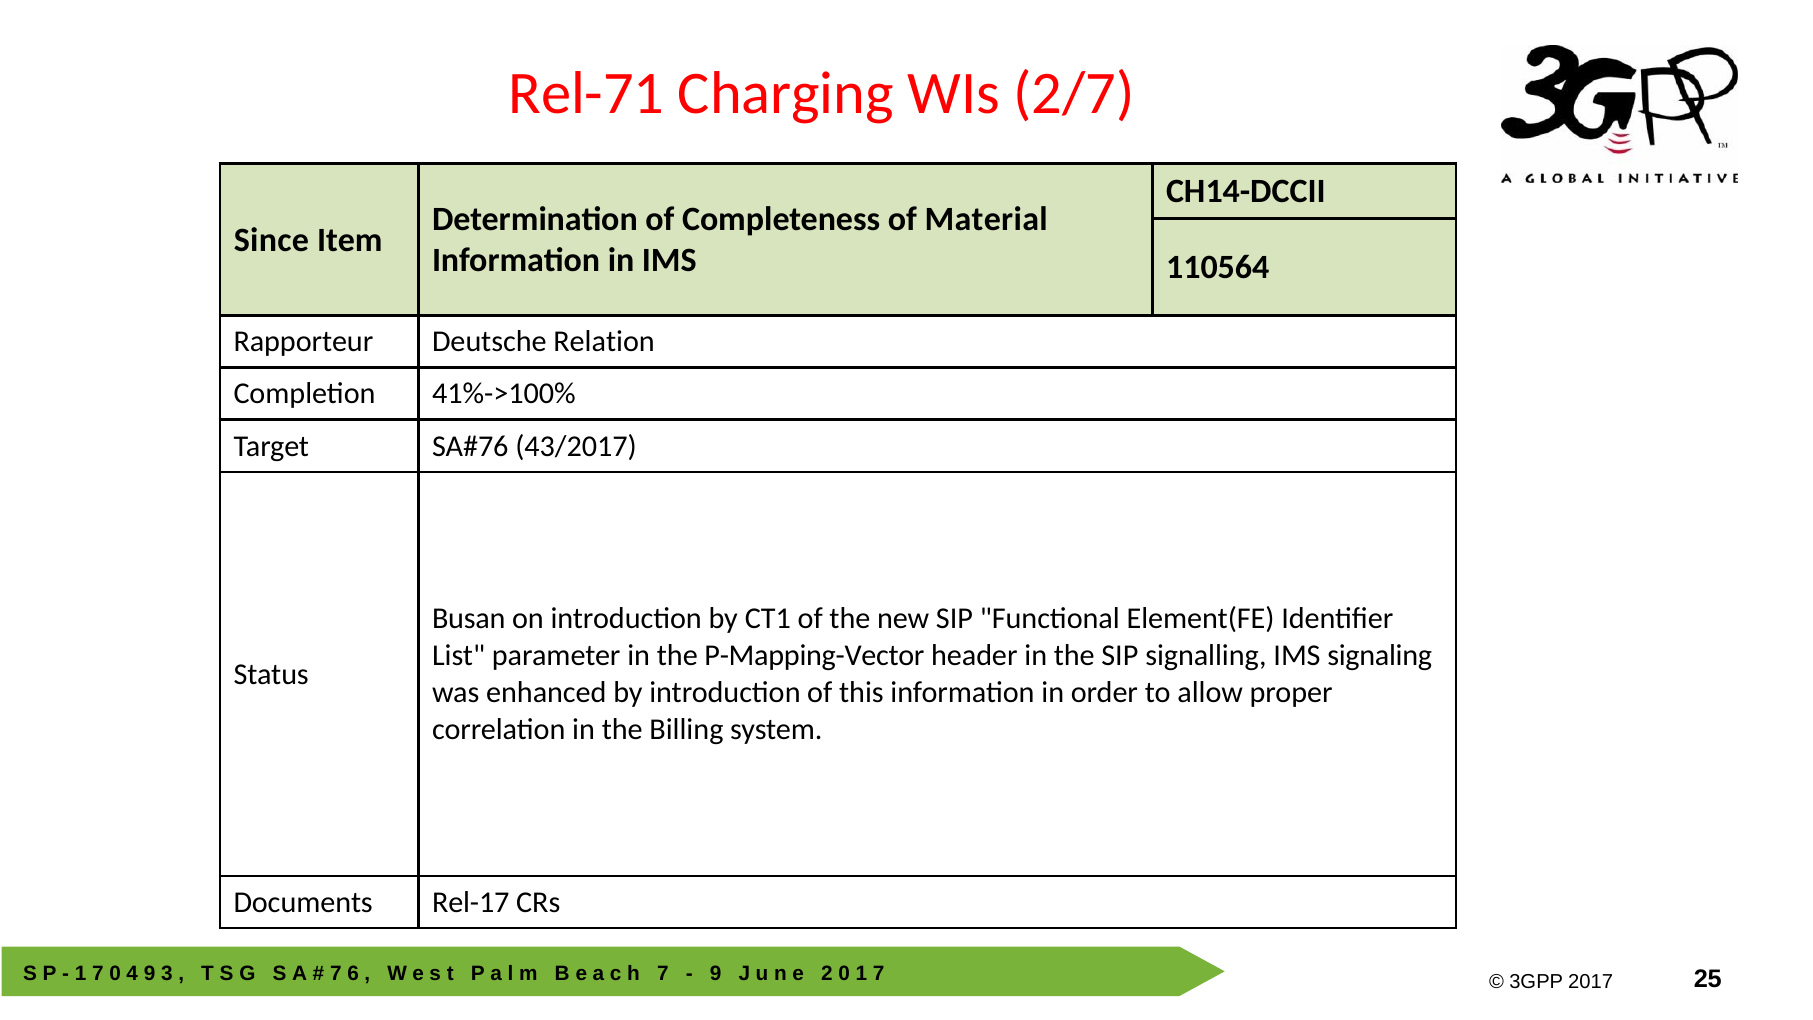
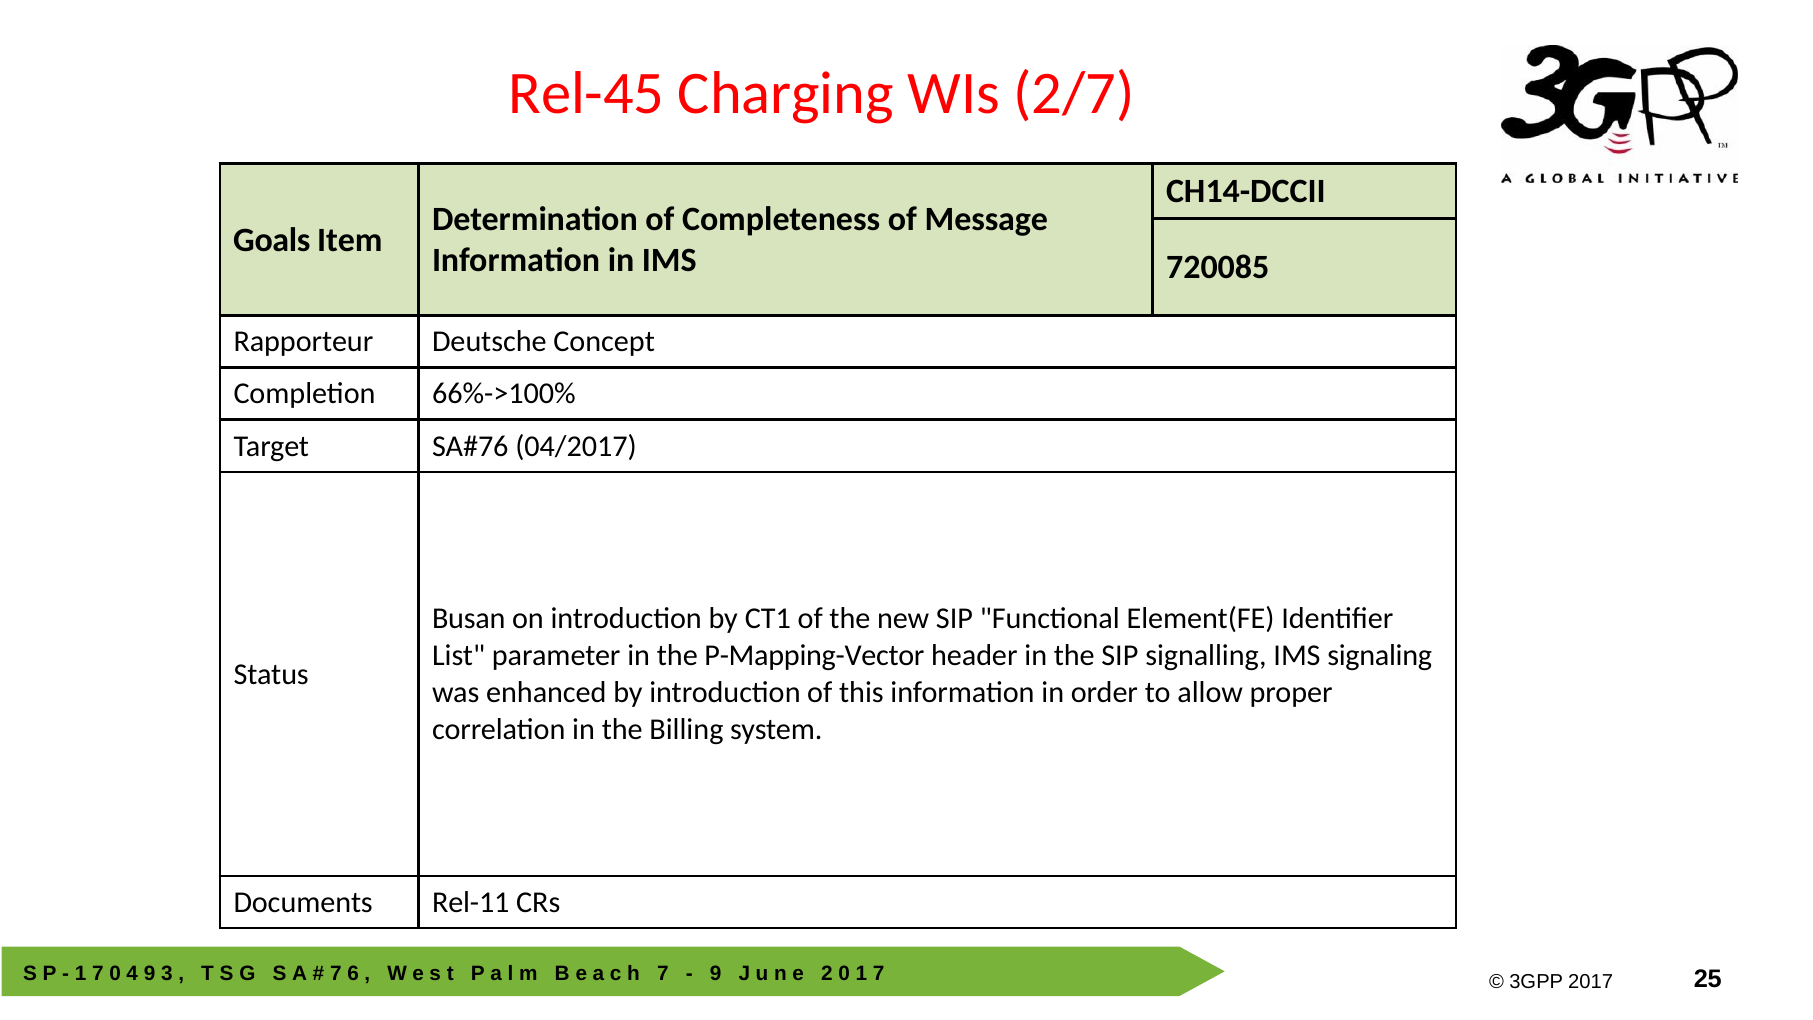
Rel-71: Rel-71 -> Rel-45
Material: Material -> Message
Since: Since -> Goals
110564: 110564 -> 720085
Relation: Relation -> Concept
41%->100%: 41%->100% -> 66%->100%
43/2017: 43/2017 -> 04/2017
Rel-17: Rel-17 -> Rel-11
